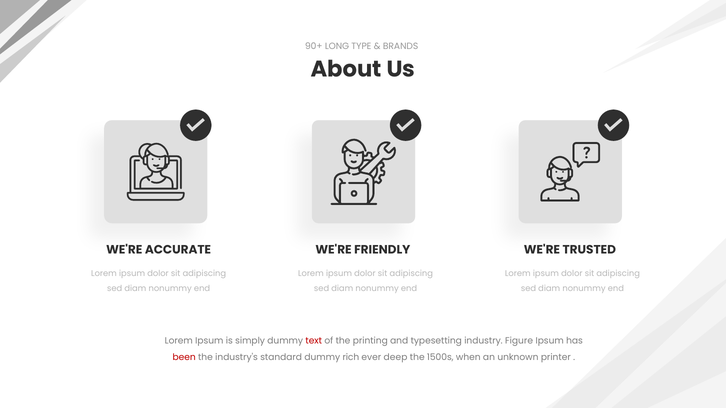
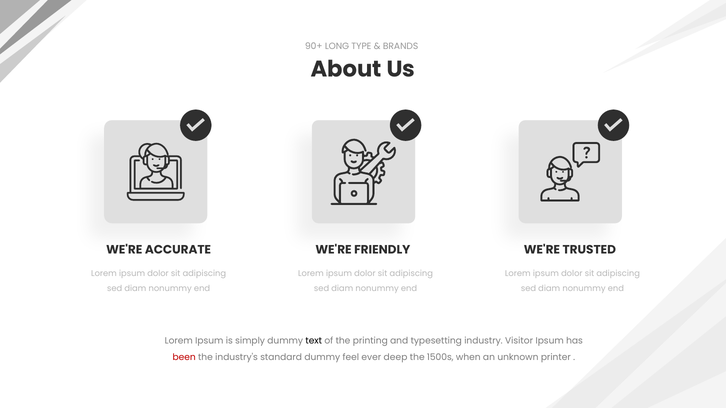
text colour: red -> black
Figure: Figure -> Visitor
rich: rich -> feel
